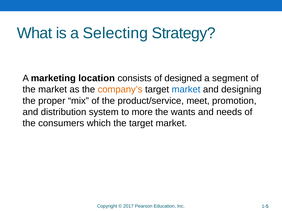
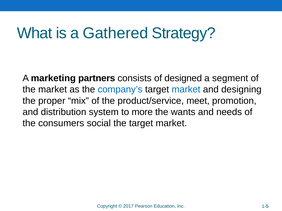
Selecting: Selecting -> Gathered
location: location -> partners
company’s colour: orange -> blue
which: which -> social
